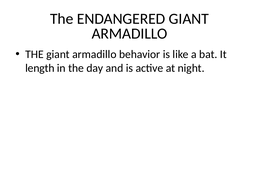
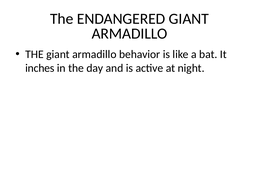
length: length -> inches
